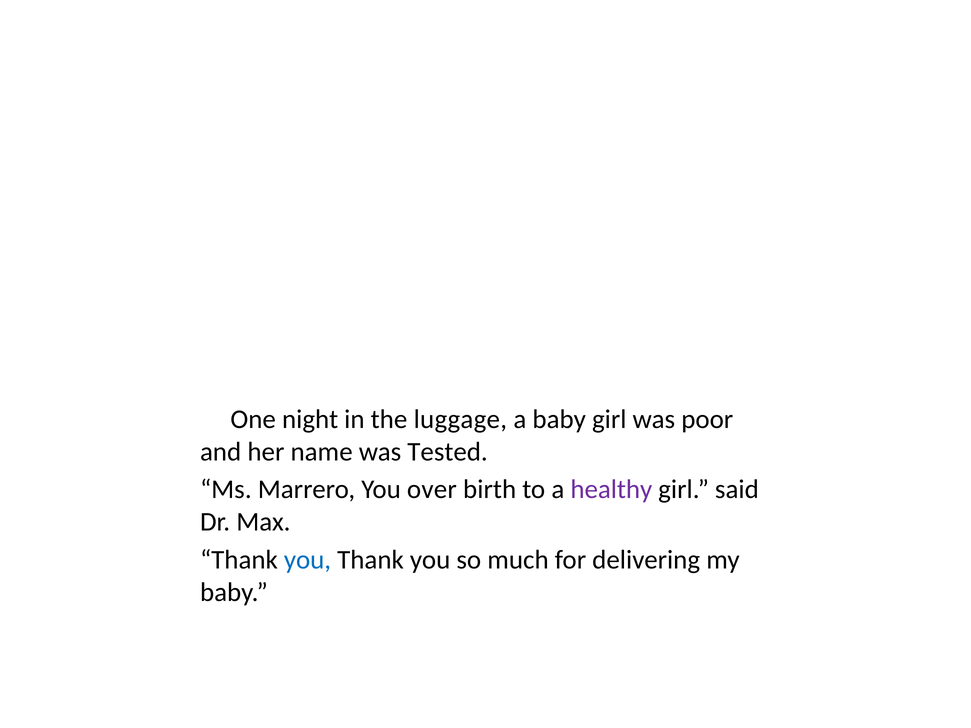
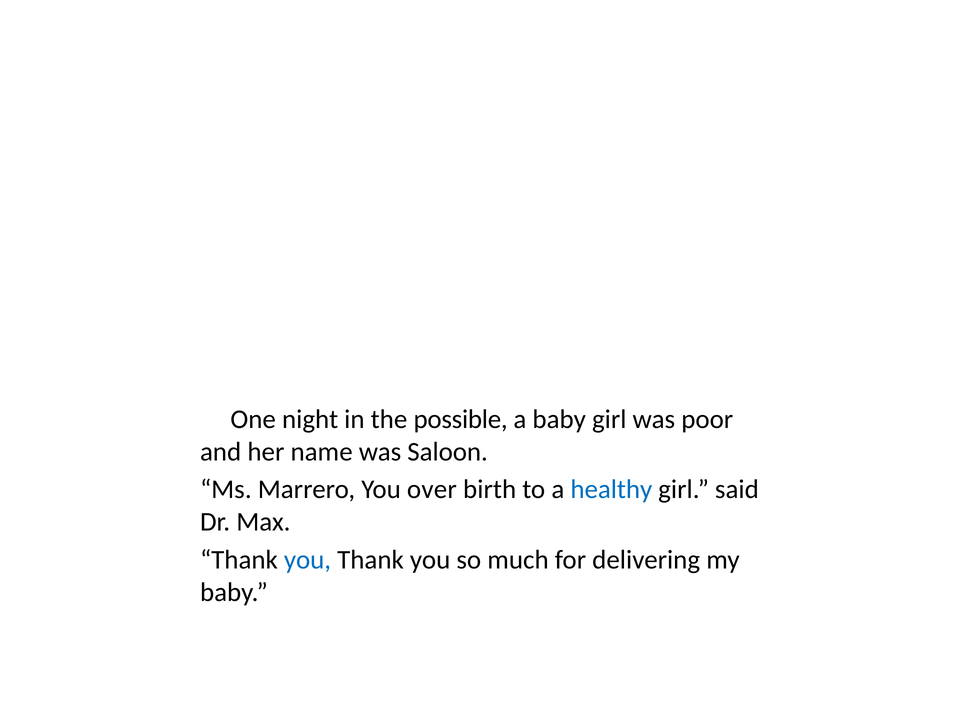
luggage: luggage -> possible
Tested: Tested -> Saloon
healthy colour: purple -> blue
